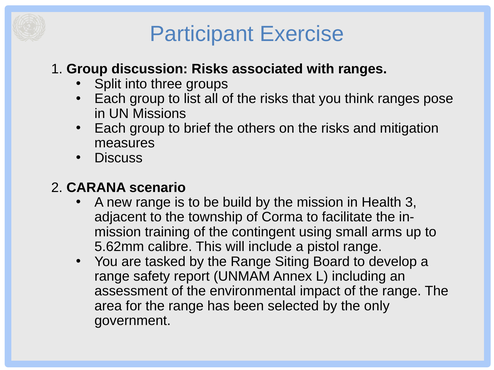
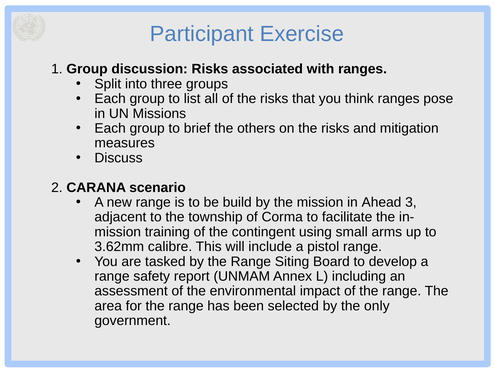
Health: Health -> Ahead
5.62mm: 5.62mm -> 3.62mm
